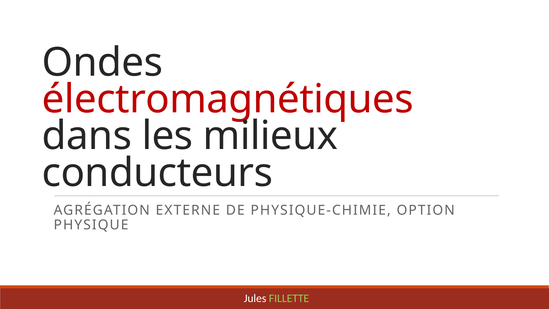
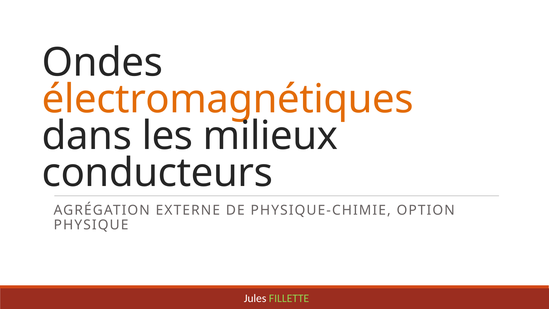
électromagnétiques colour: red -> orange
